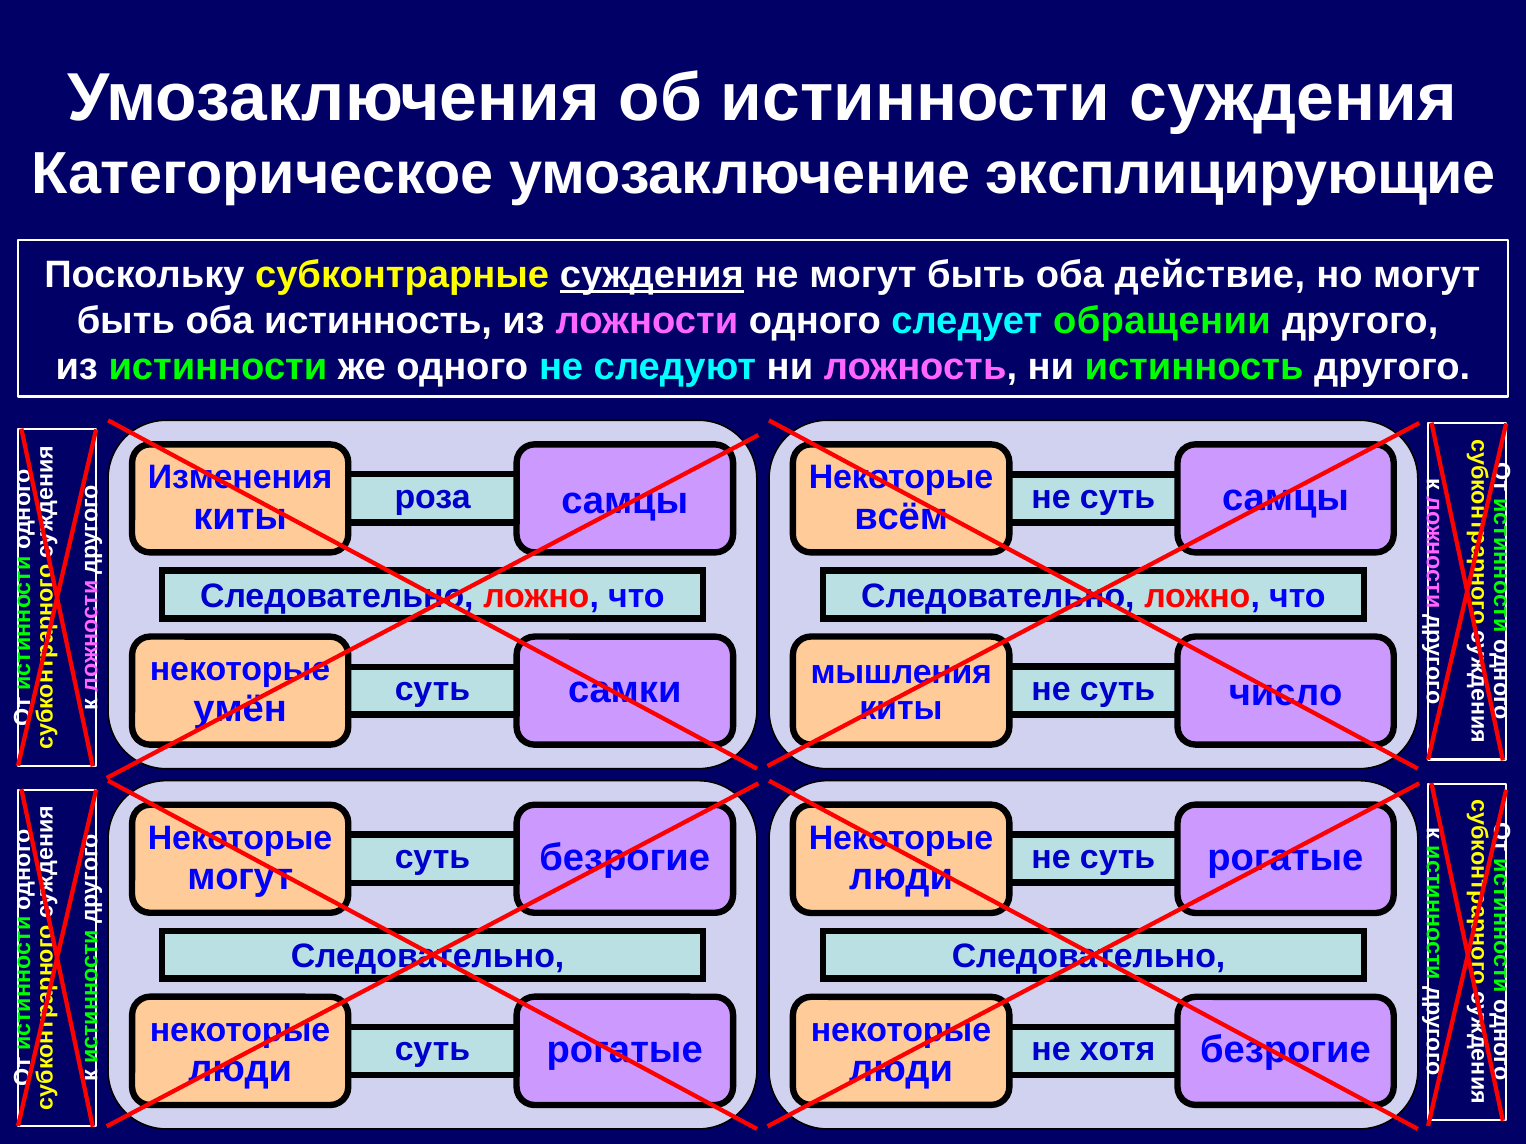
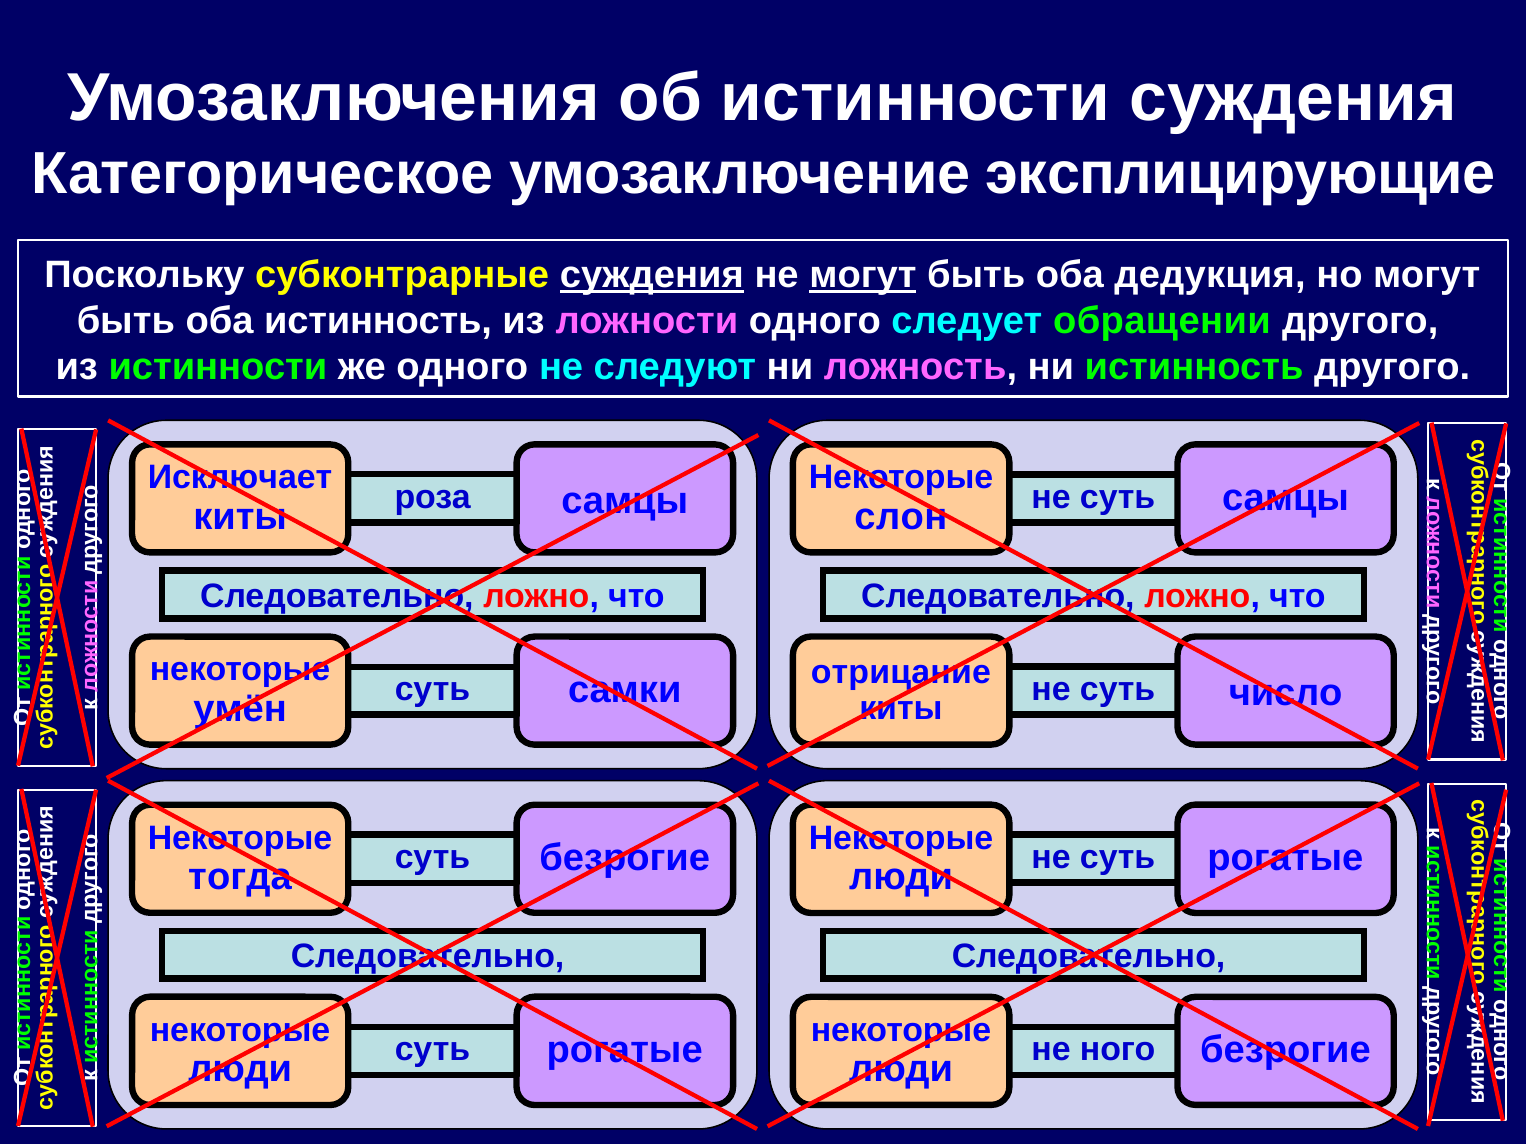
могут at (863, 275) underline: none -> present
действие: действие -> дедукция
Изменения: Изменения -> Исключает
всём: всём -> слон
мышления: мышления -> отрицание
могут at (240, 877): могут -> тогда
хотя: хотя -> ного
